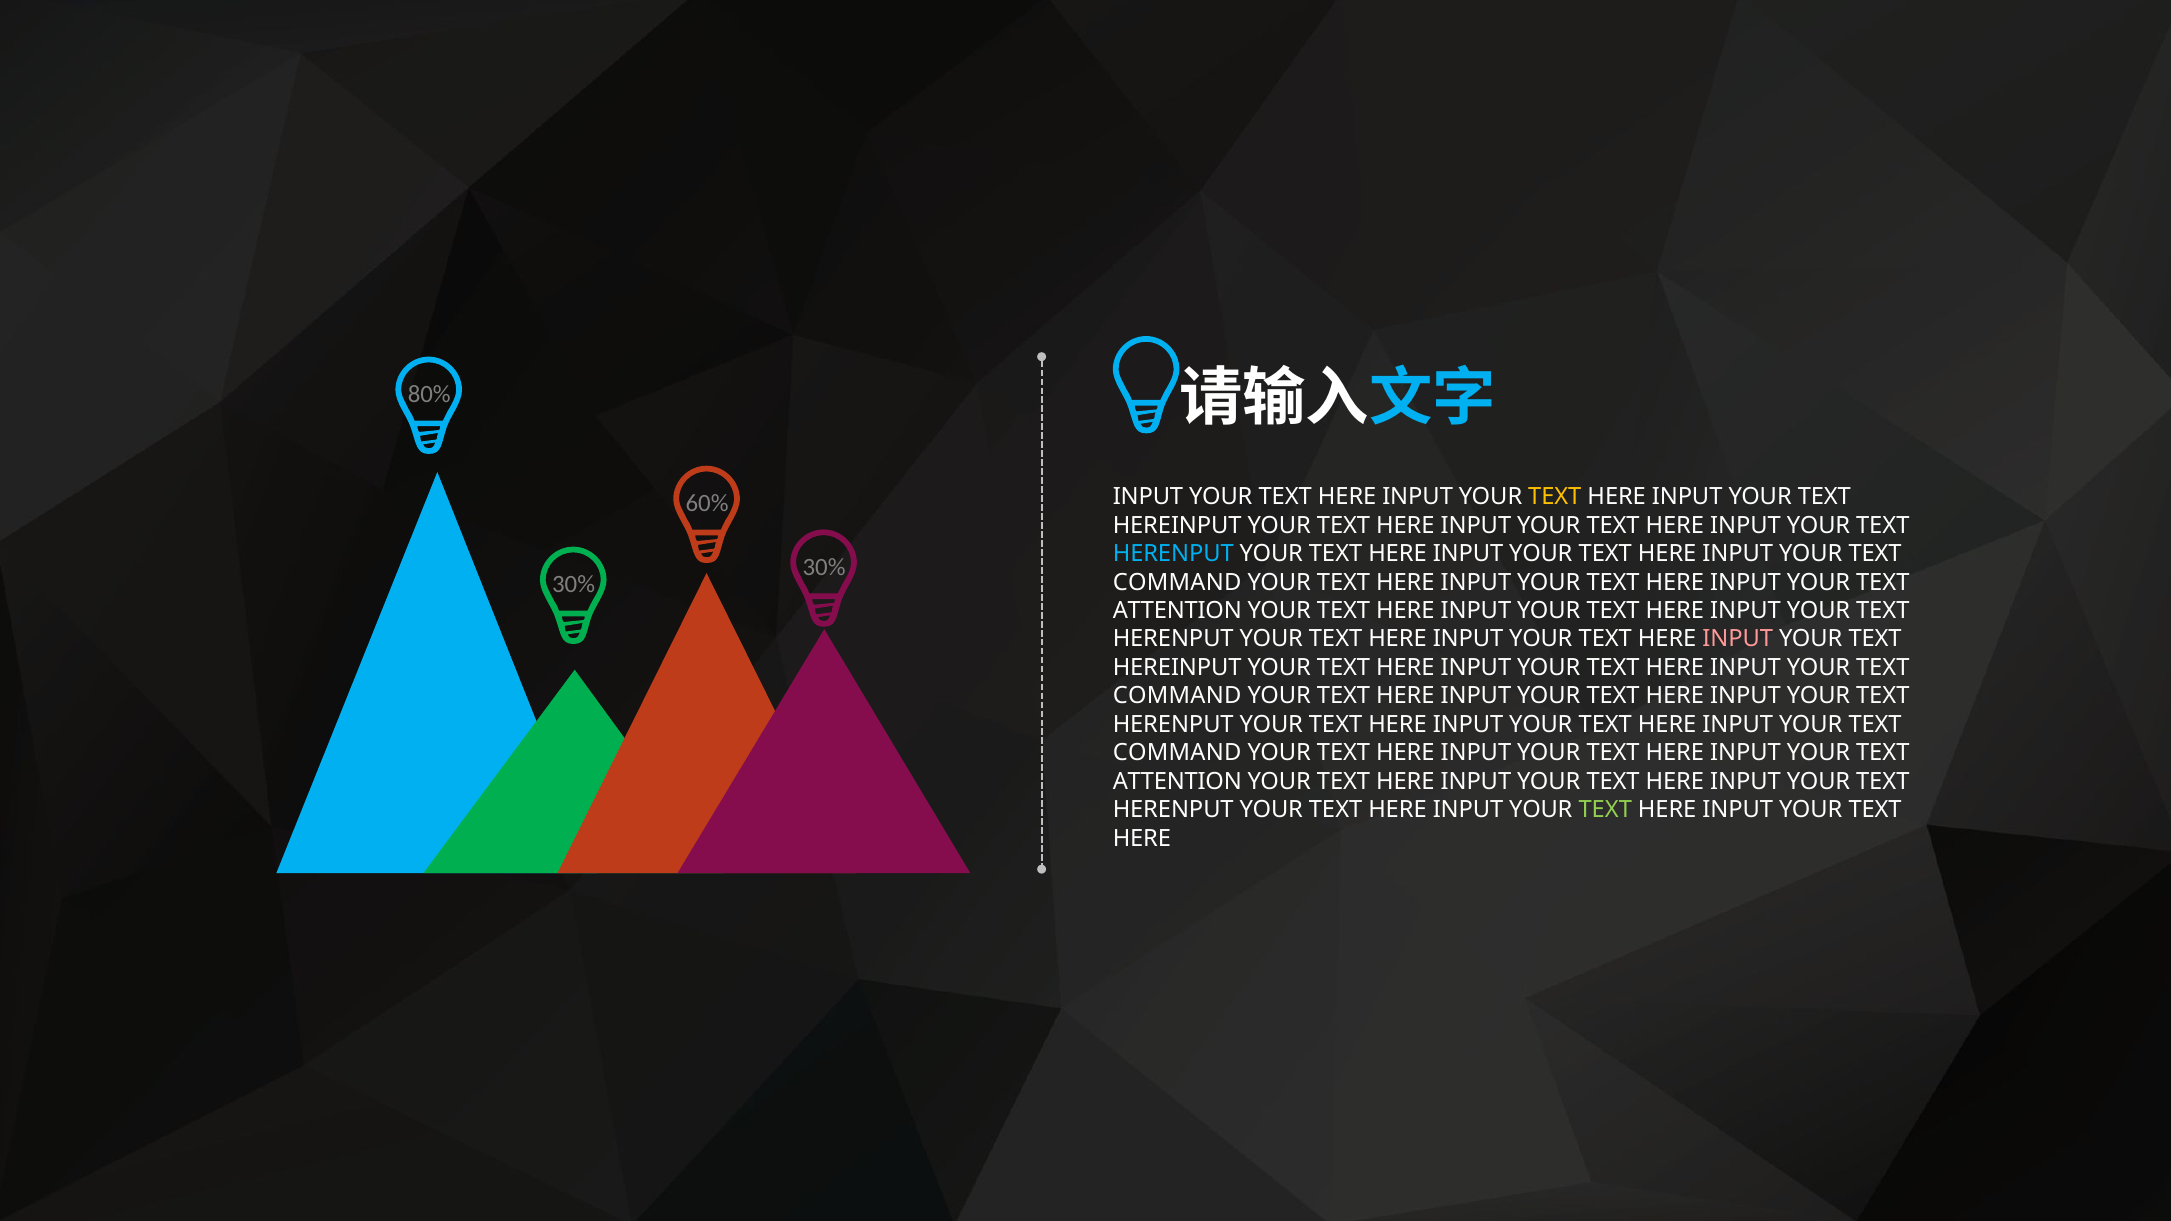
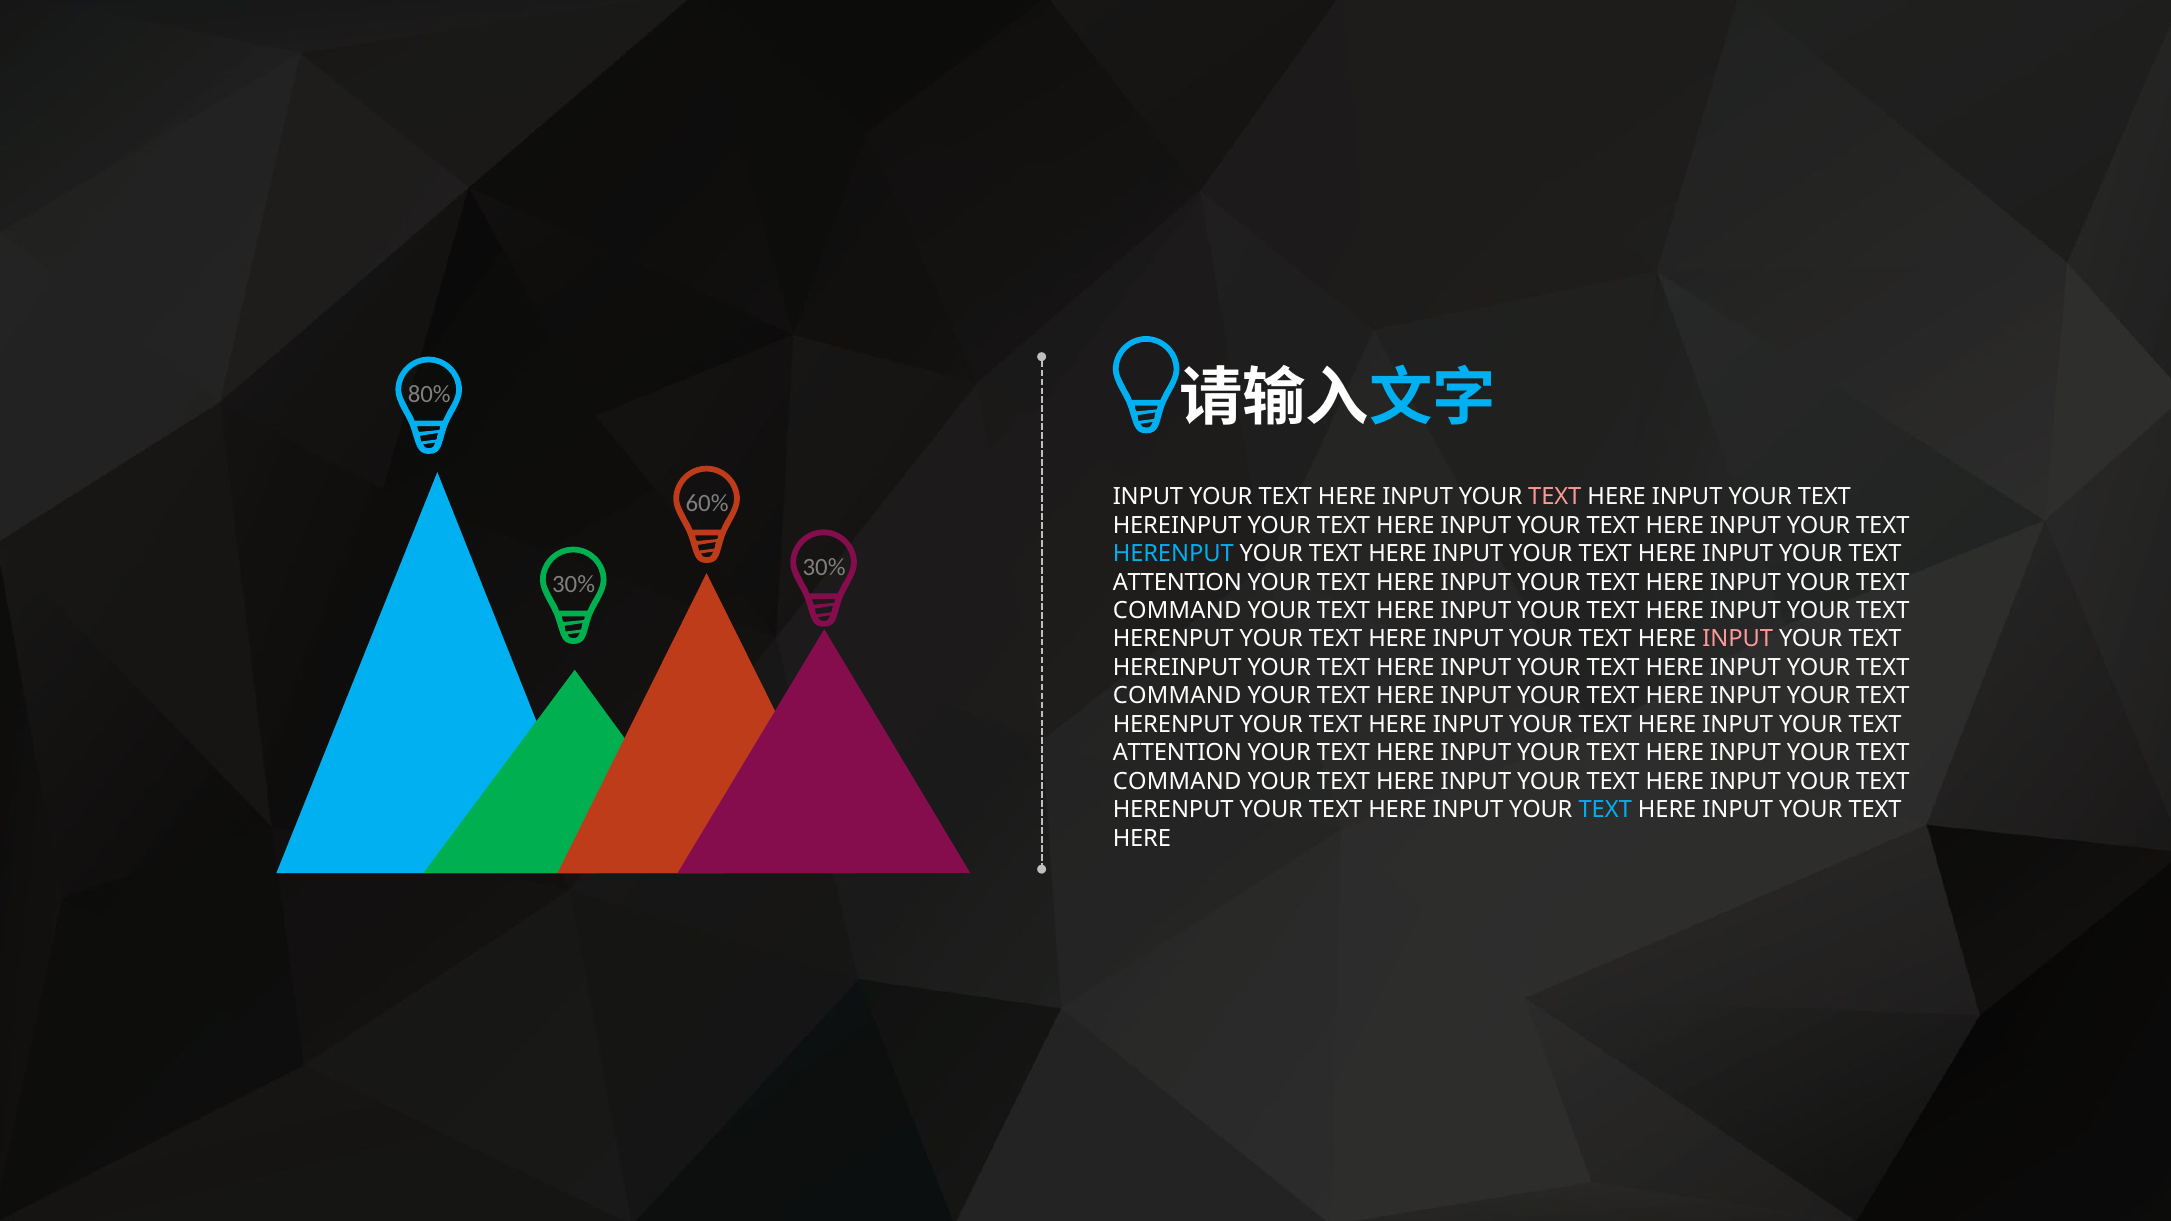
TEXT at (1555, 497) colour: yellow -> pink
COMMAND at (1177, 582): COMMAND -> ATTENTION
ATTENTION at (1177, 611): ATTENTION -> COMMAND
COMMAND at (1177, 753): COMMAND -> ATTENTION
ATTENTION at (1177, 782): ATTENTION -> COMMAND
TEXT at (1605, 810) colour: light green -> light blue
